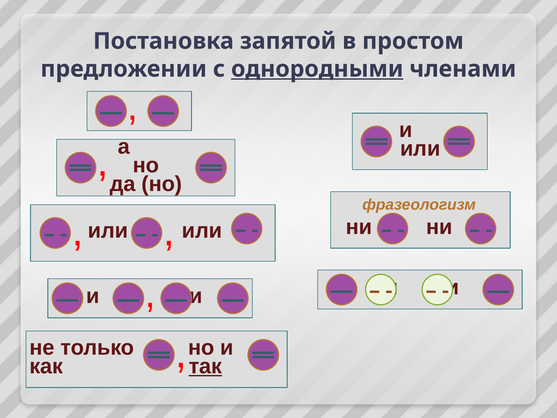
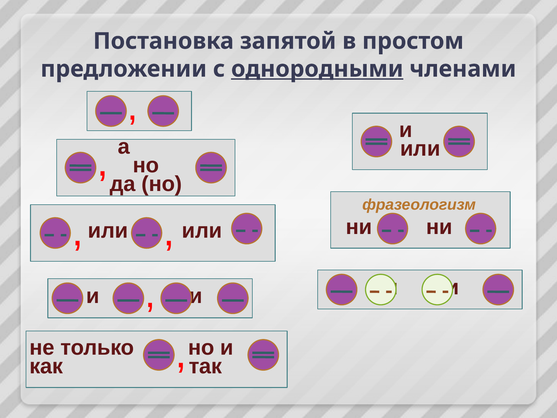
так underline: present -> none
